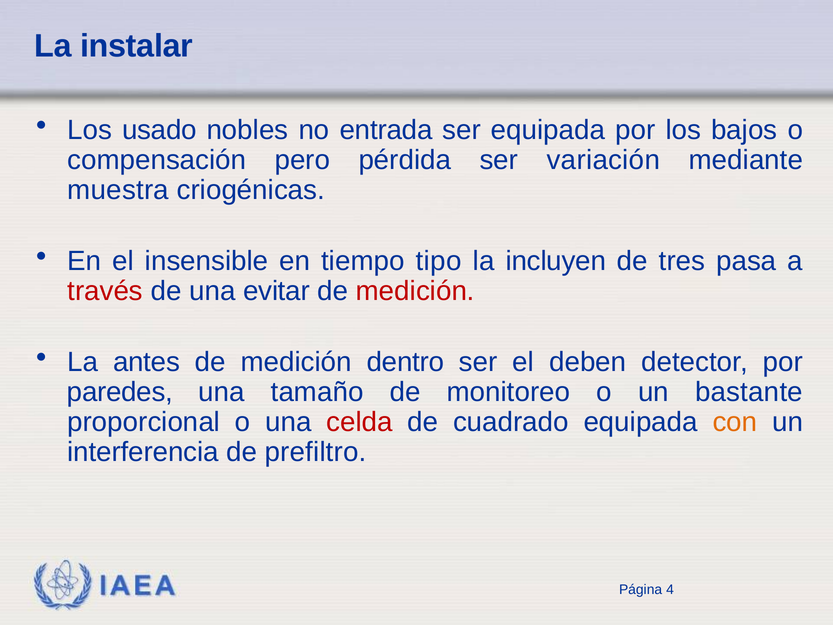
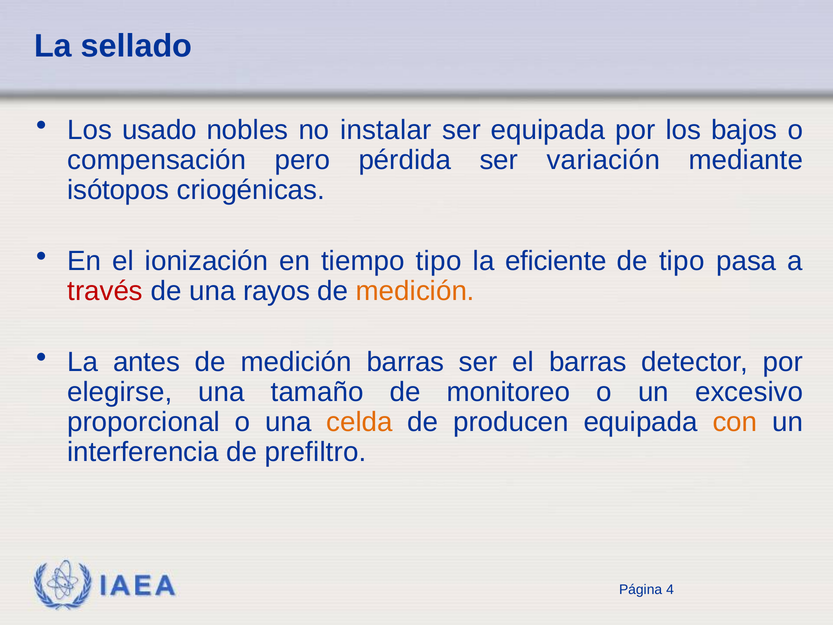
instalar: instalar -> sellado
entrada: entrada -> instalar
muestra: muestra -> isótopos
insensible: insensible -> ionización
incluyen: incluyen -> eficiente
de tres: tres -> tipo
evitar: evitar -> rayos
medición at (415, 291) colour: red -> orange
medición dentro: dentro -> barras
el deben: deben -> barras
paredes: paredes -> elegirse
bastante: bastante -> excesivo
celda colour: red -> orange
cuadrado: cuadrado -> producen
